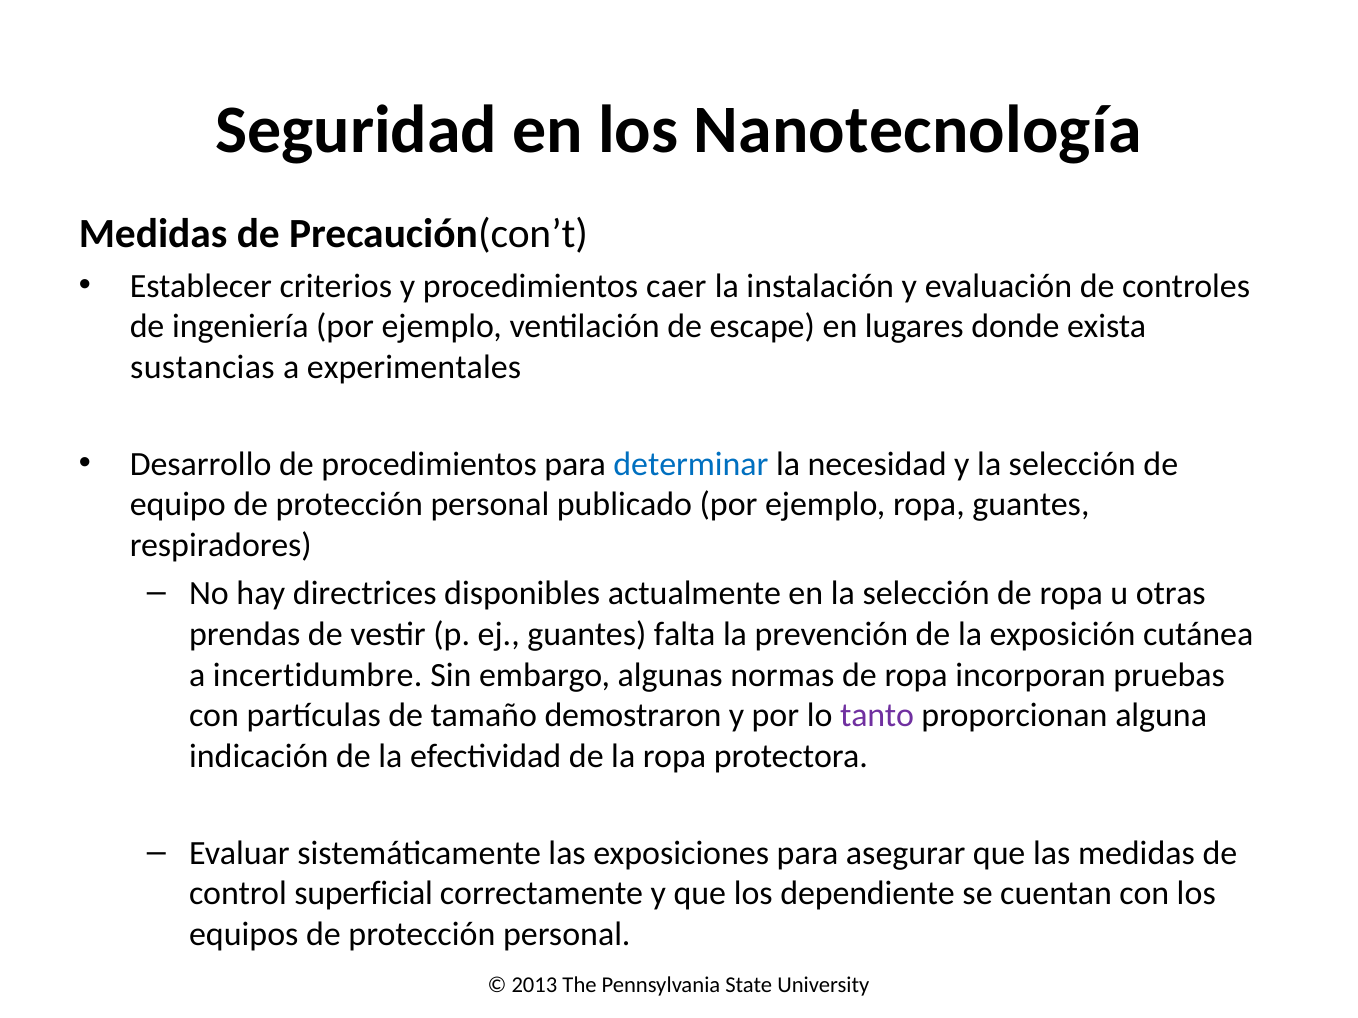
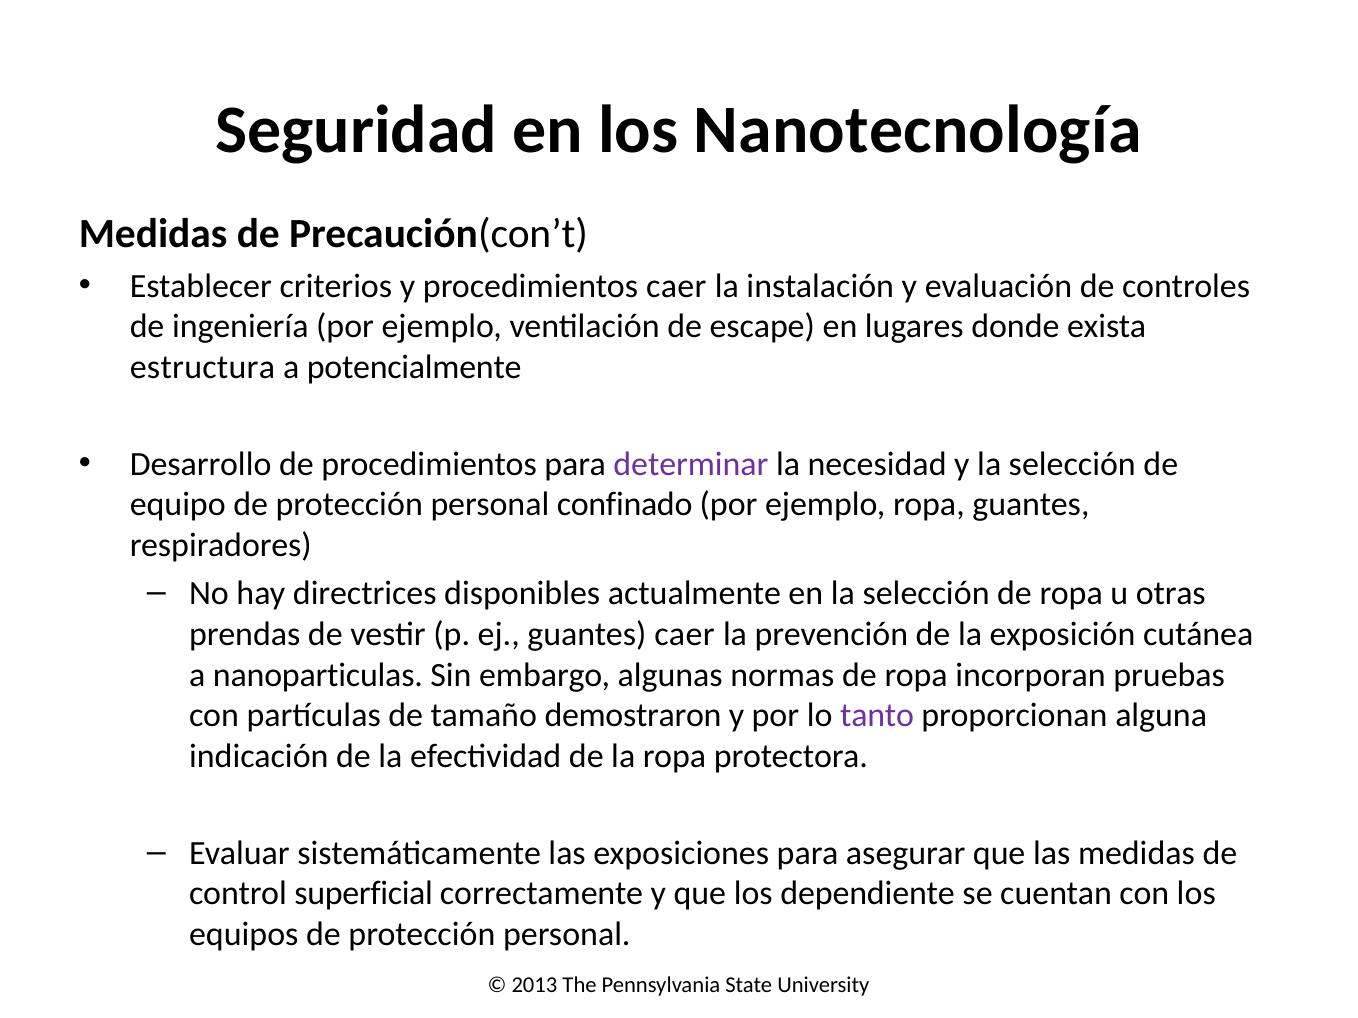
sustancias: sustancias -> estructura
experimentales: experimentales -> potencialmente
determinar colour: blue -> purple
publicado: publicado -> confinado
guantes falta: falta -> caer
incertidumbre: incertidumbre -> nanoparticulas
